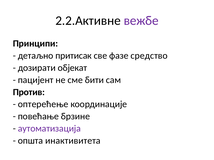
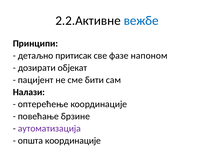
вежбе colour: purple -> blue
срeдствo: срeдствo -> напоном
Против: Против -> Налази
општа инактивитета: инактивитета -> координације
